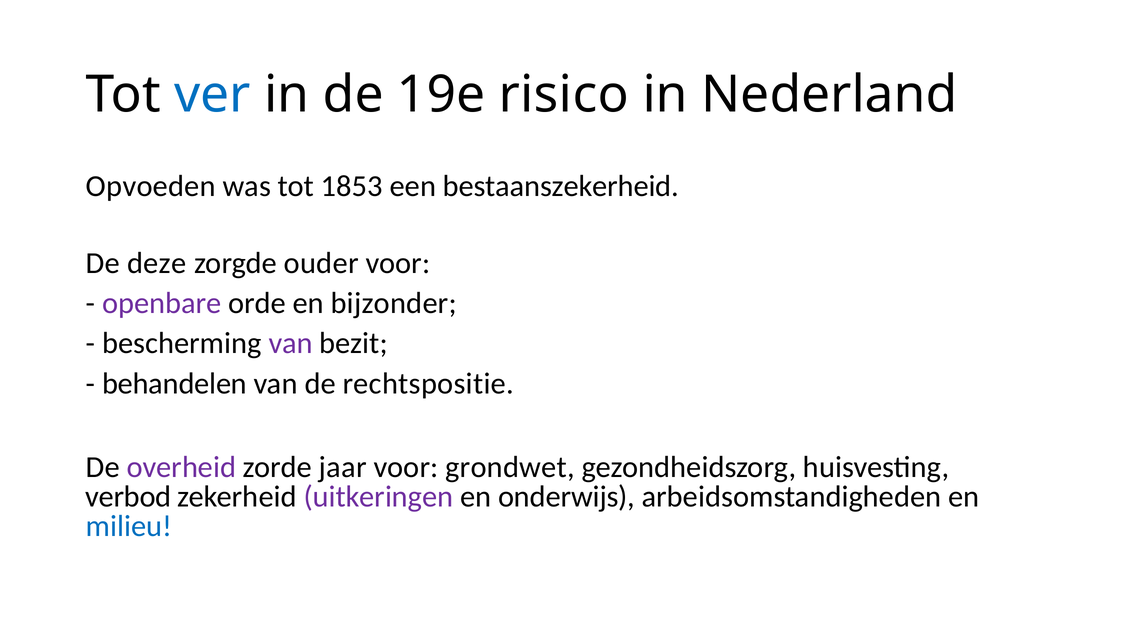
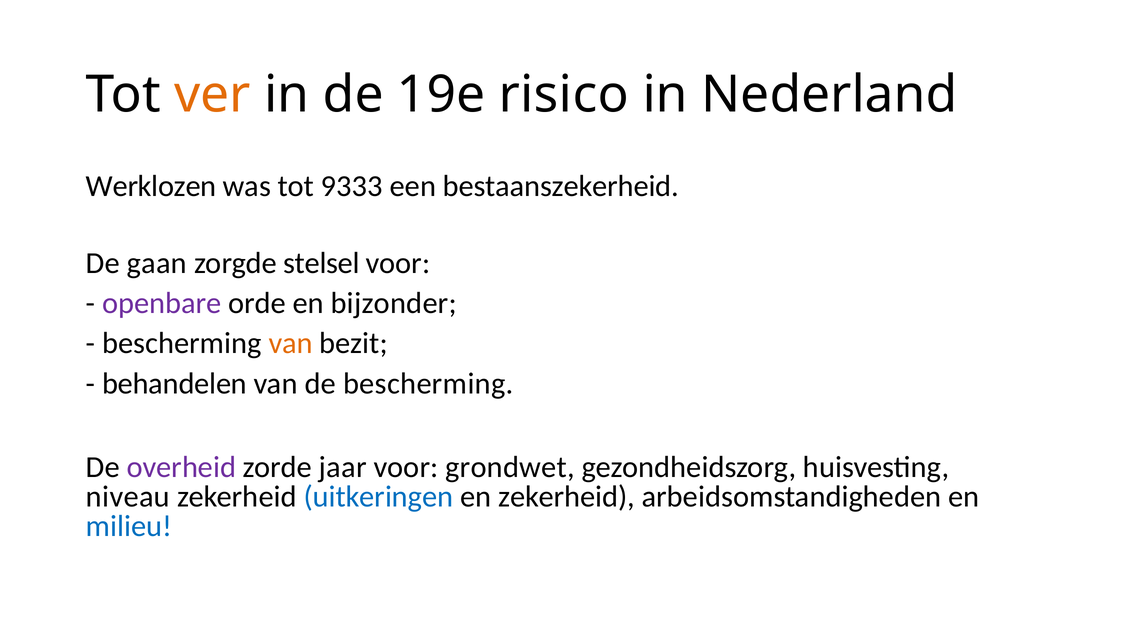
ver colour: blue -> orange
Opvoeden: Opvoeden -> Werklozen
1853: 1853 -> 9333
deze: deze -> gaan
ouder: ouder -> stelsel
van at (291, 344) colour: purple -> orange
de rechtspositie: rechtspositie -> bescherming
verbod: verbod -> niveau
uitkeringen colour: purple -> blue
en onderwijs: onderwijs -> zekerheid
